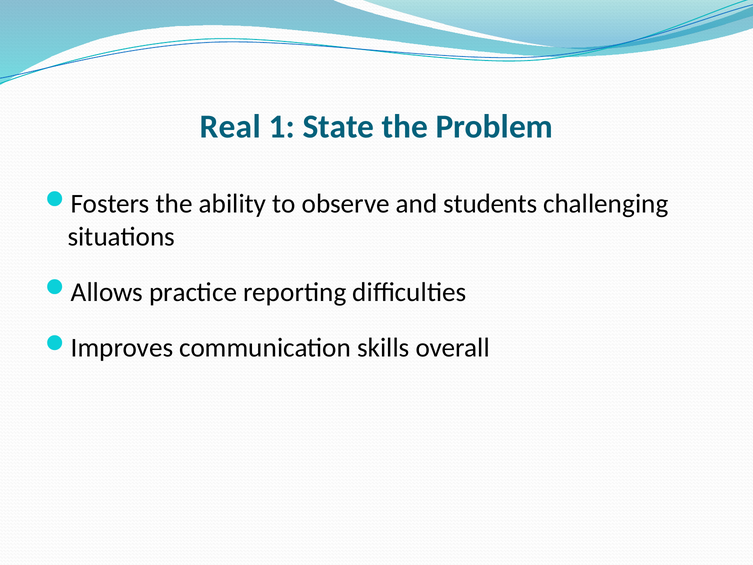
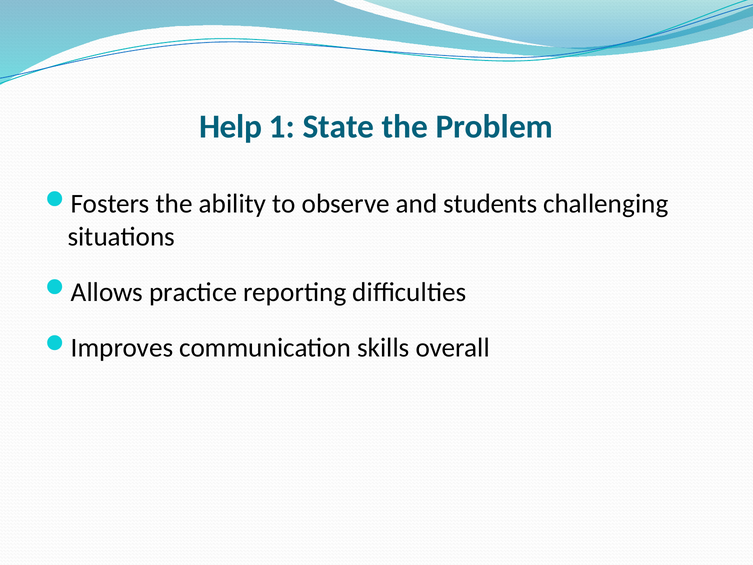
Real: Real -> Help
